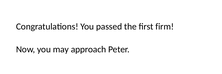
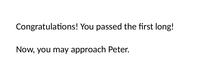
firm: firm -> long
